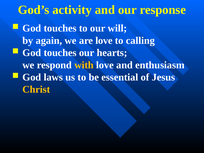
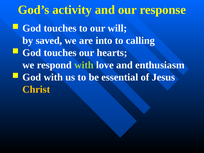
again: again -> saved
are love: love -> into
with at (84, 65) colour: yellow -> light green
God laws: laws -> with
